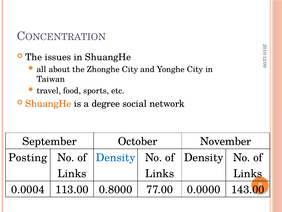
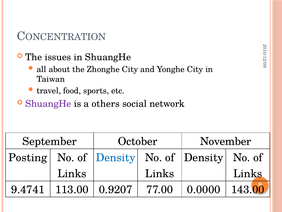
ShuangHe at (48, 104) colour: orange -> purple
degree: degree -> others
0.0004: 0.0004 -> 9.4741
0.8000: 0.8000 -> 0.9207
